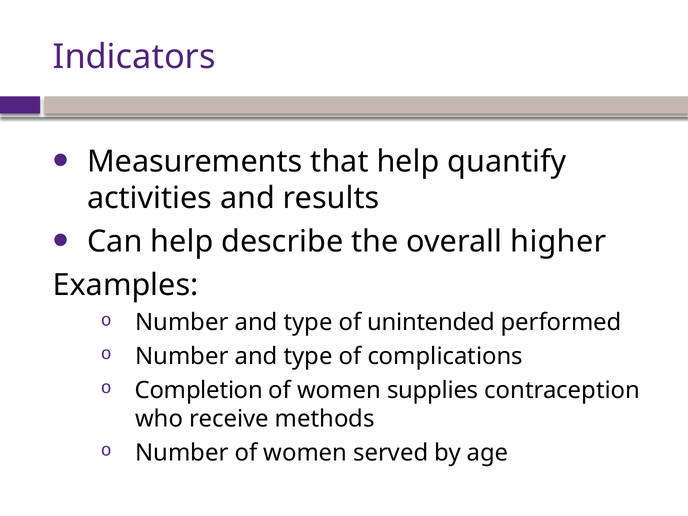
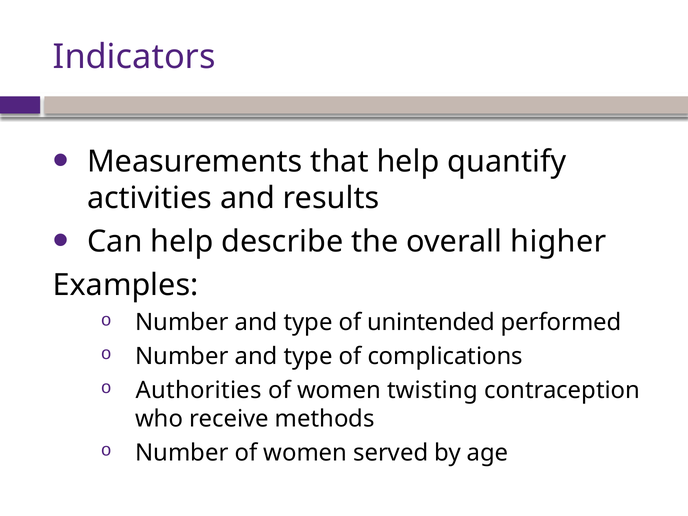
Completion: Completion -> Authorities
supplies: supplies -> twisting
